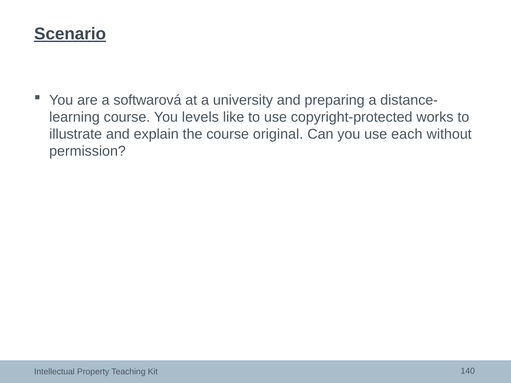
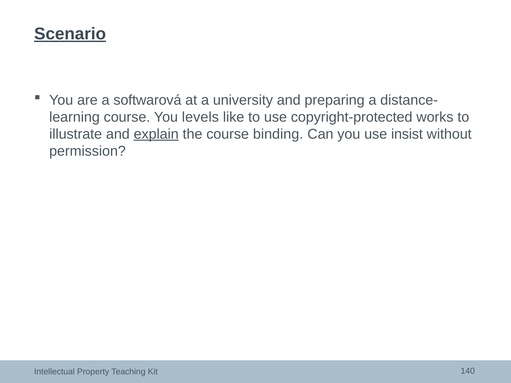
explain underline: none -> present
original: original -> binding
each: each -> insist
